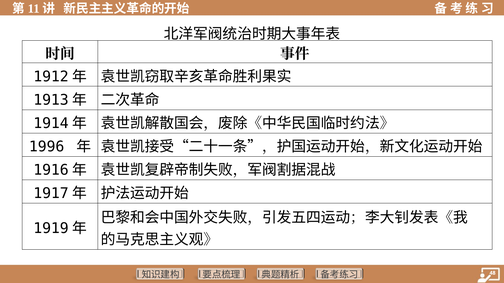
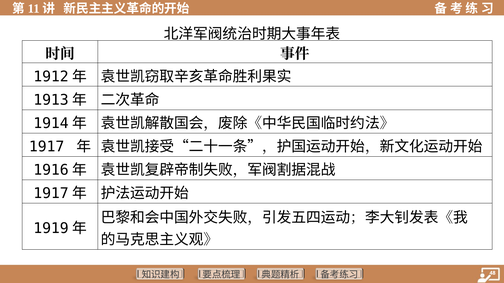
1996: 1996 -> 1917
